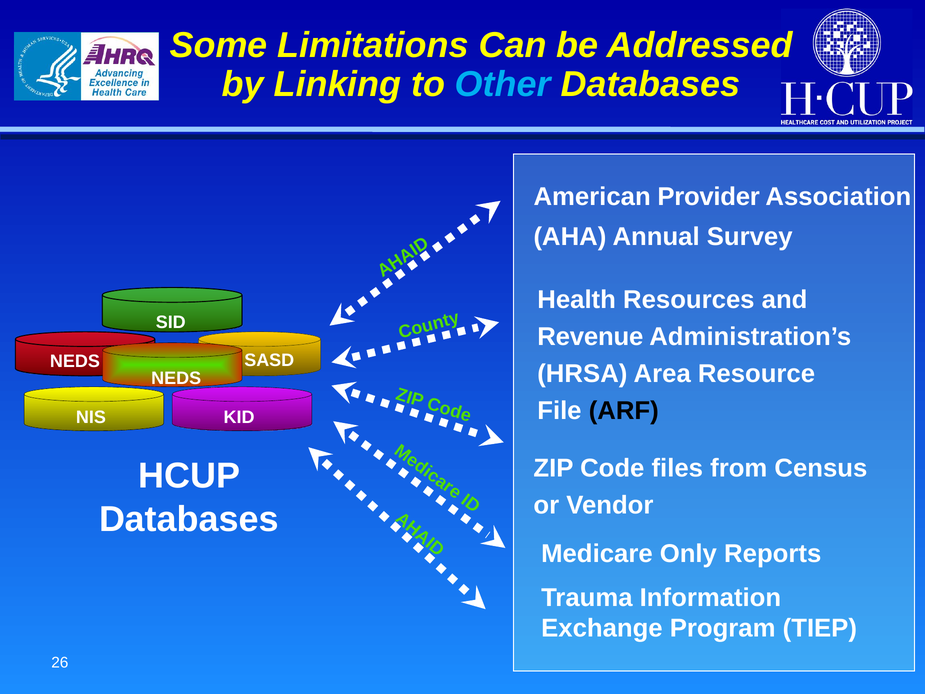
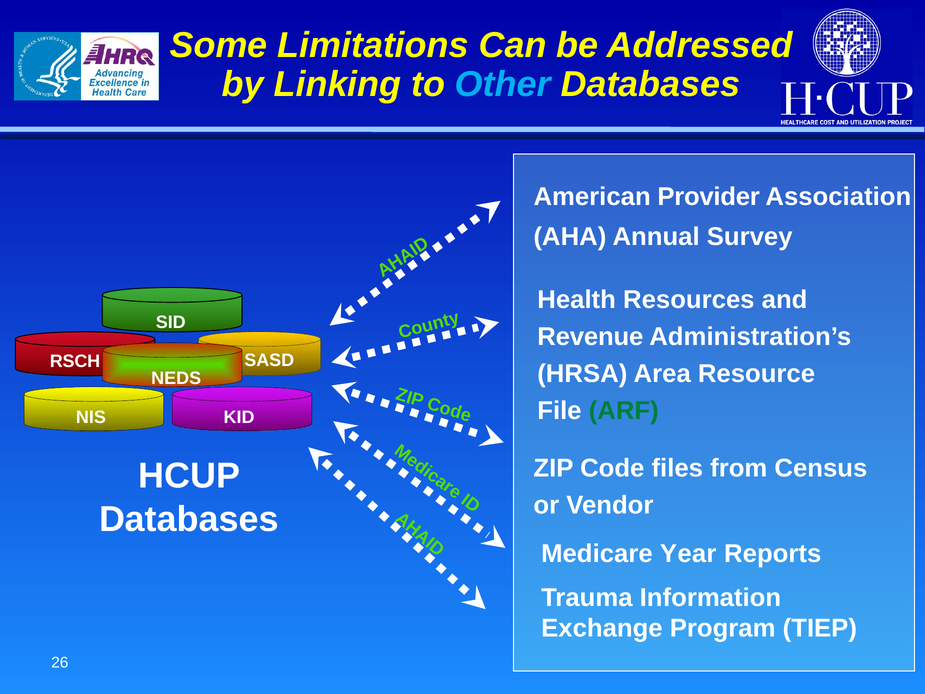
NEDS at (75, 361): NEDS -> RSCH
ARF colour: black -> green
Only: Only -> Year
